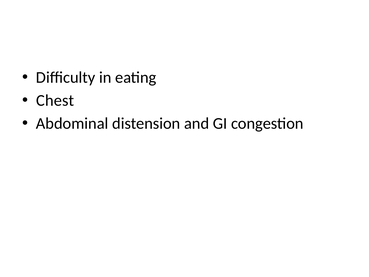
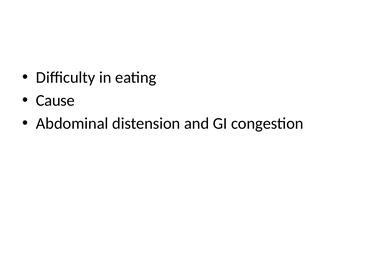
Chest: Chest -> Cause
